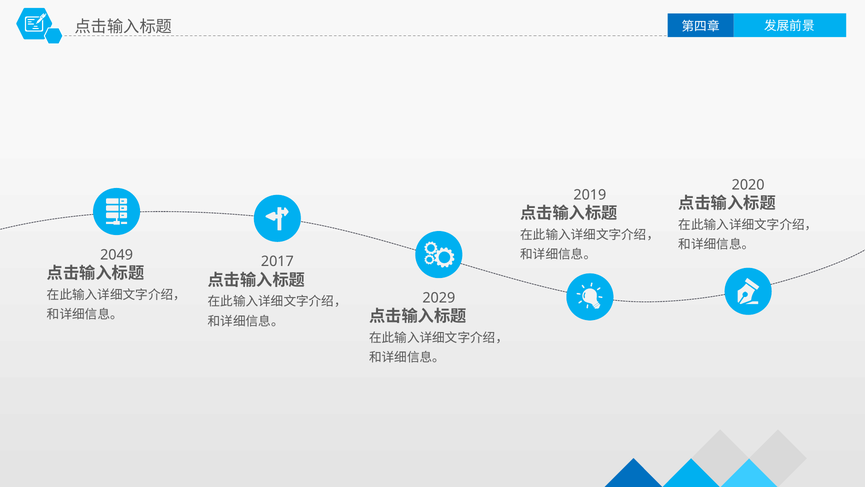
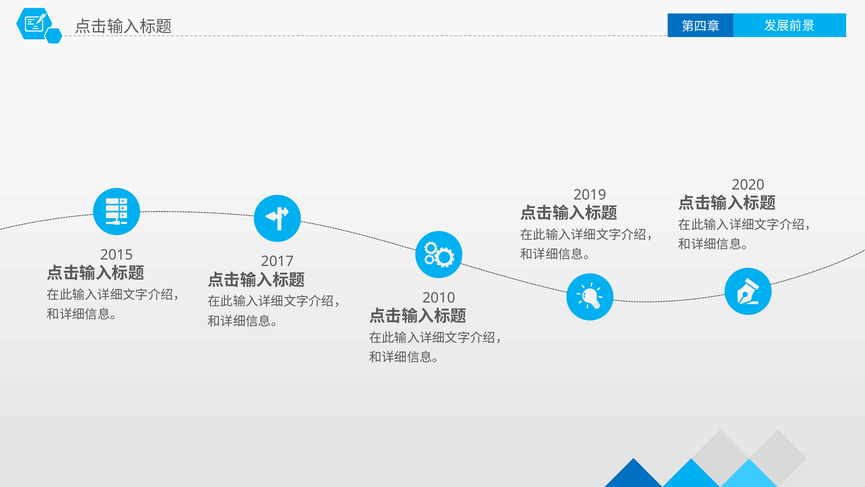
2049: 2049 -> 2015
2029: 2029 -> 2010
